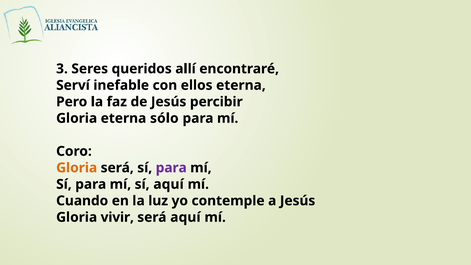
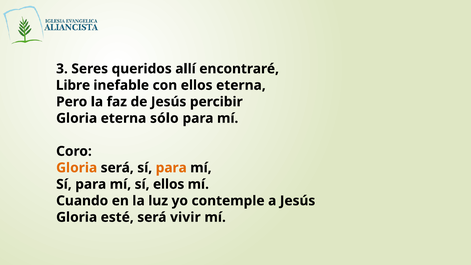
Serví: Serví -> Libre
para at (171, 168) colour: purple -> orange
sí aquí: aquí -> ellos
vivir: vivir -> esté
será aquí: aquí -> vivir
